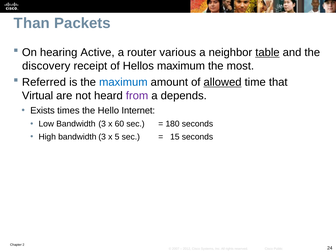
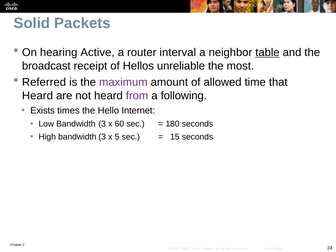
Than: Than -> Solid
various: various -> interval
discovery: discovery -> broadcast
Hellos maximum: maximum -> unreliable
maximum at (123, 82) colour: blue -> purple
allowed underline: present -> none
Virtual at (38, 96): Virtual -> Heard
depends: depends -> following
